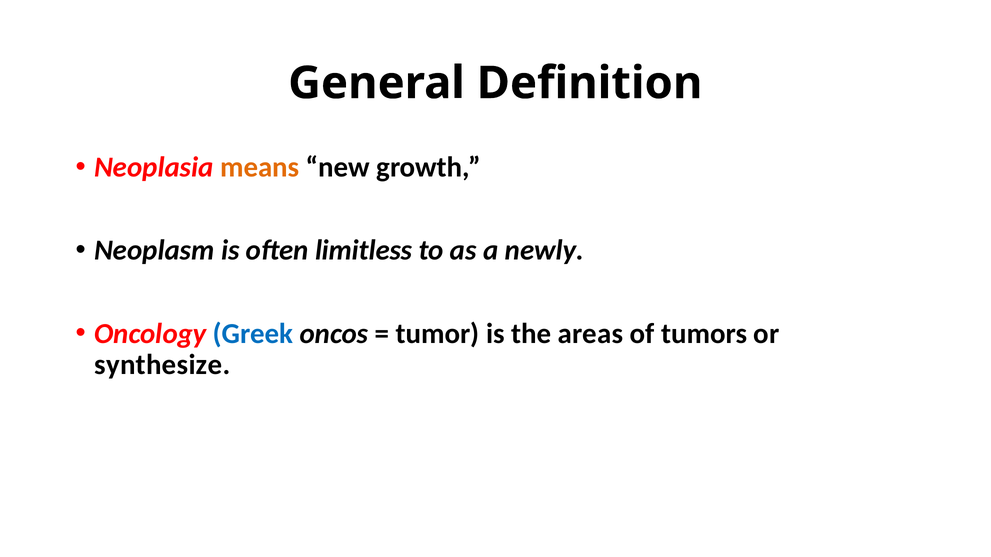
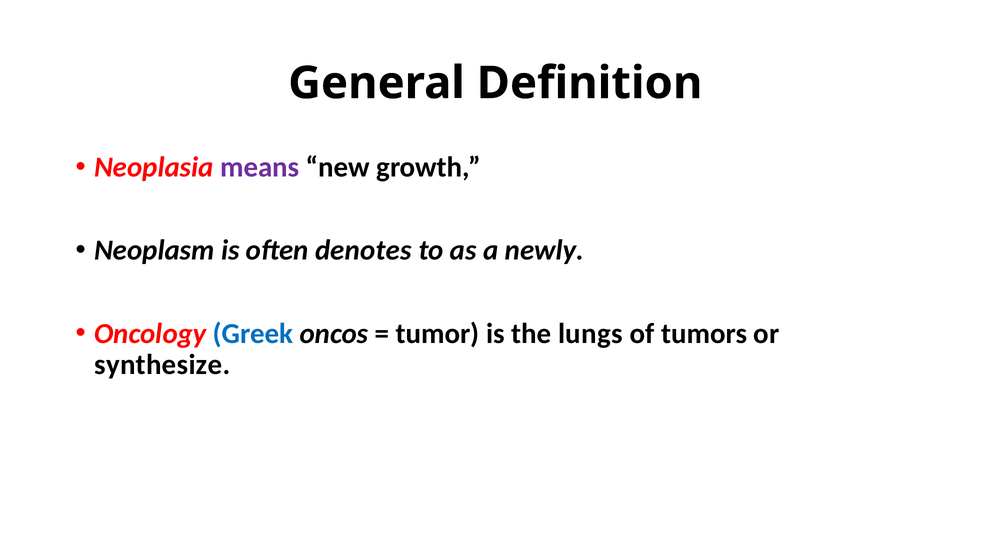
means colour: orange -> purple
limitless: limitless -> denotes
areas: areas -> lungs
